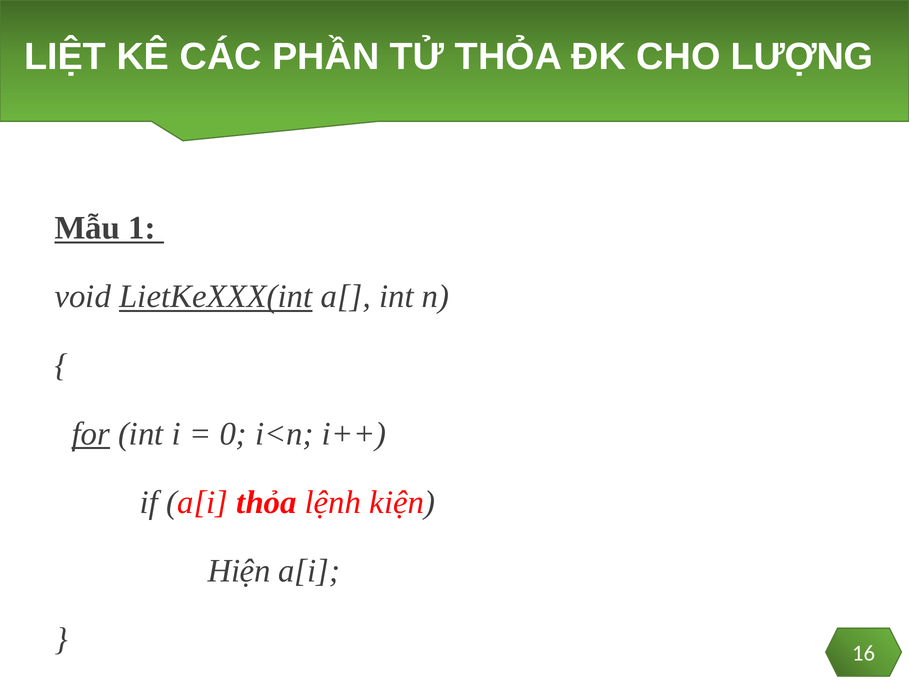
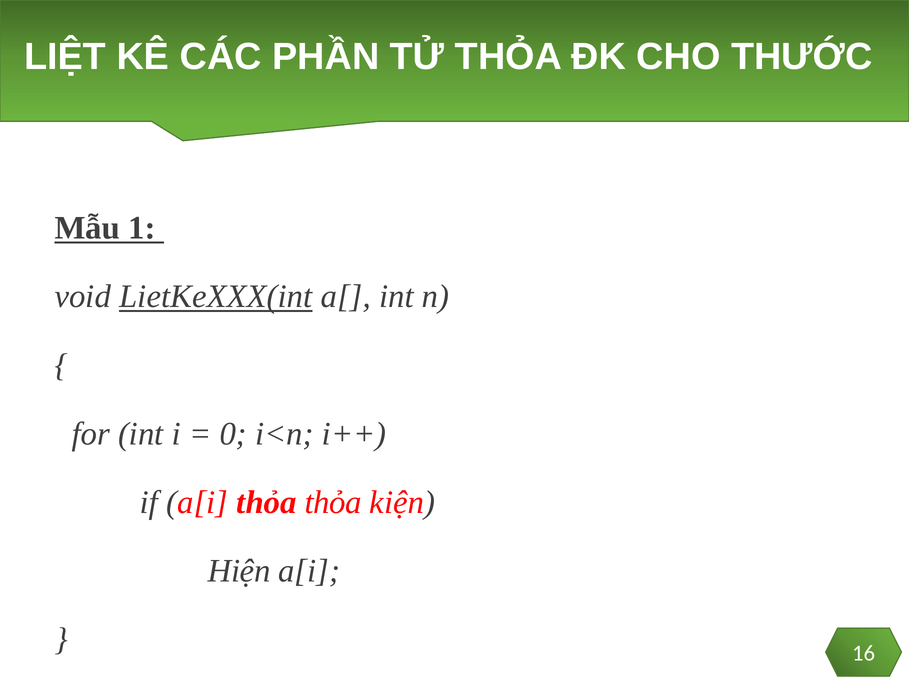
LƯỢNG: LƯỢNG -> THƯỚC
for underline: present -> none
thỏa lệnh: lệnh -> thỏa
